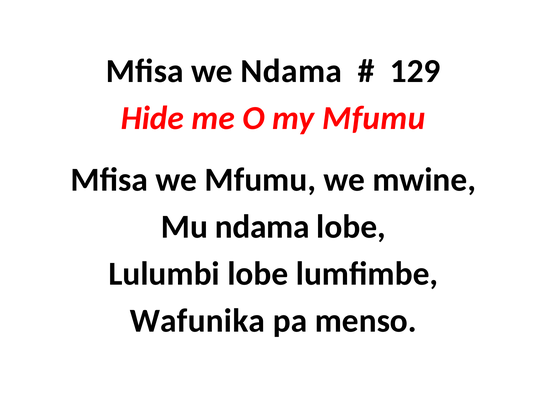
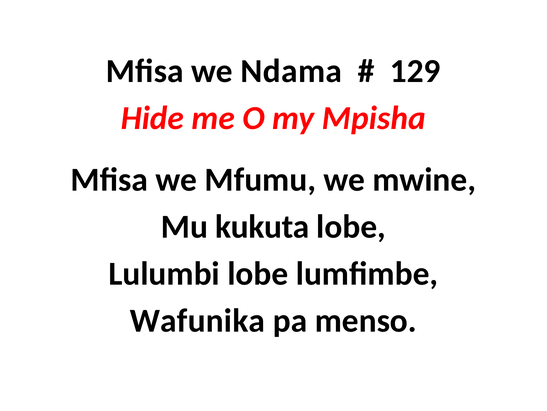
my Mfumu: Mfumu -> Mpisha
Mu ndama: ndama -> kukuta
